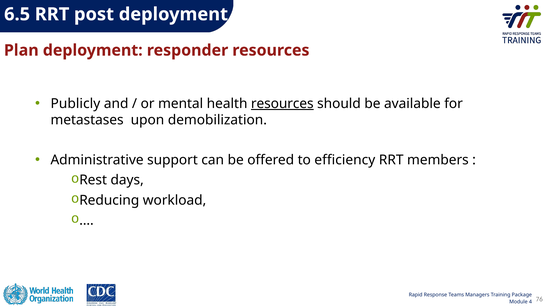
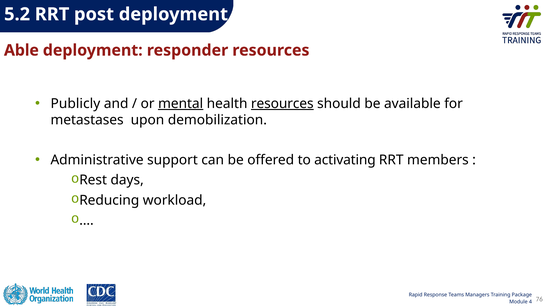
6.5: 6.5 -> 5.2
Plan: Plan -> Able
mental underline: none -> present
efficiency: efficiency -> activating
